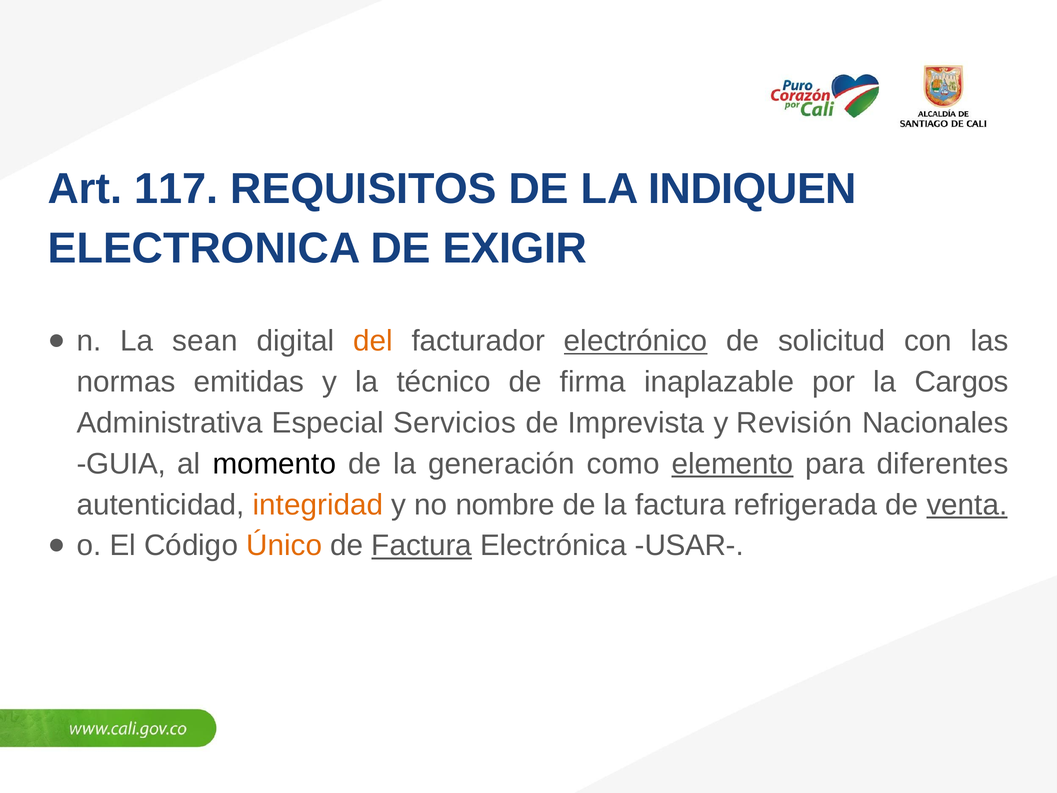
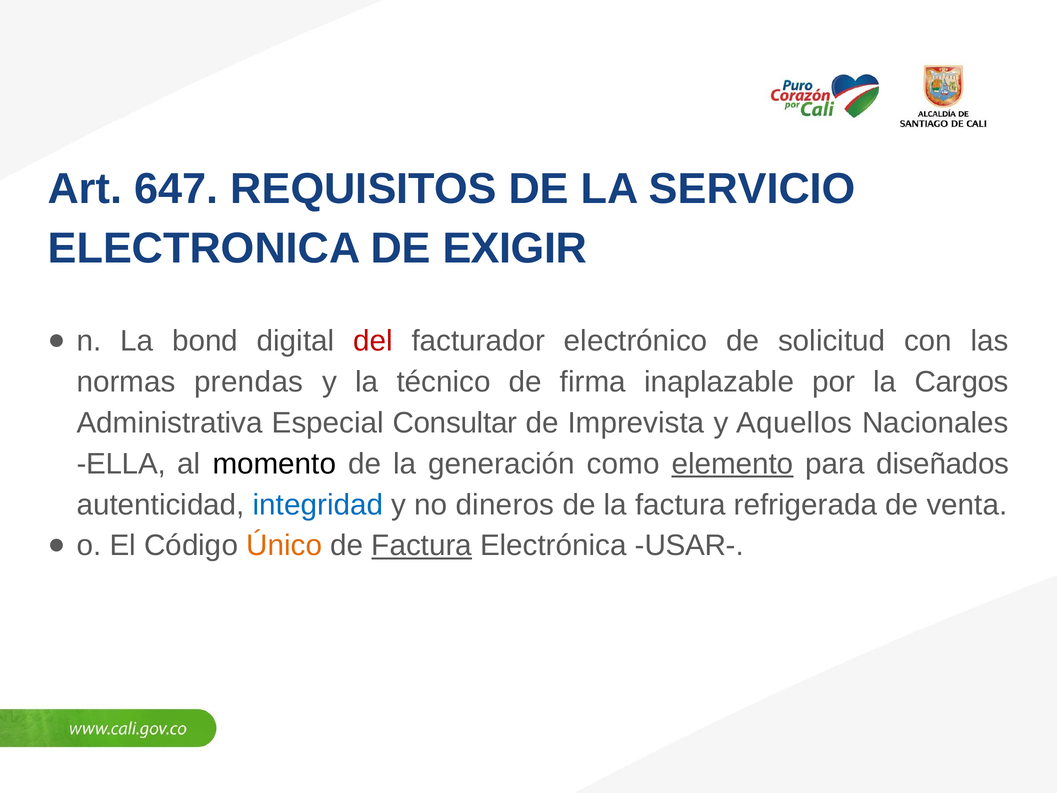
117: 117 -> 647
INDIQUEN: INDIQUEN -> SERVICIO
sean: sean -> bond
del colour: orange -> red
electrónico underline: present -> none
emitidas: emitidas -> prendas
Servicios: Servicios -> Consultar
Revisión: Revisión -> Aquellos
GUIA: GUIA -> ELLA
diferentes: diferentes -> diseñados
integridad colour: orange -> blue
nombre: nombre -> dineros
venta underline: present -> none
